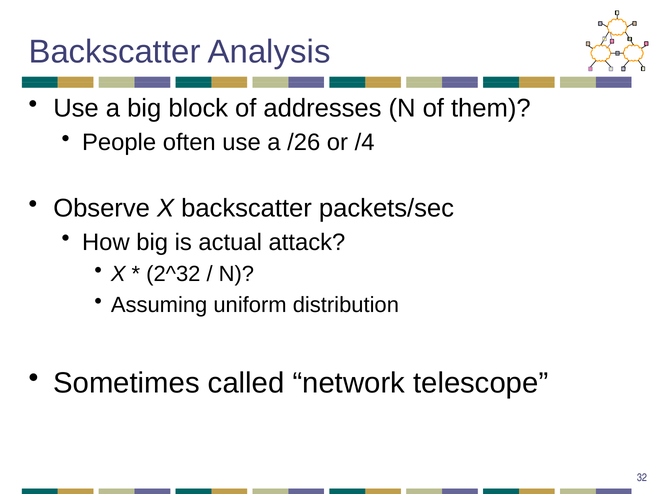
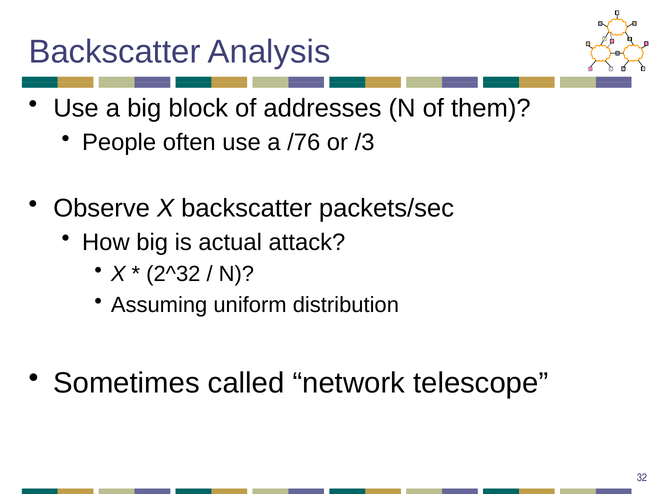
/26: /26 -> /76
/4: /4 -> /3
